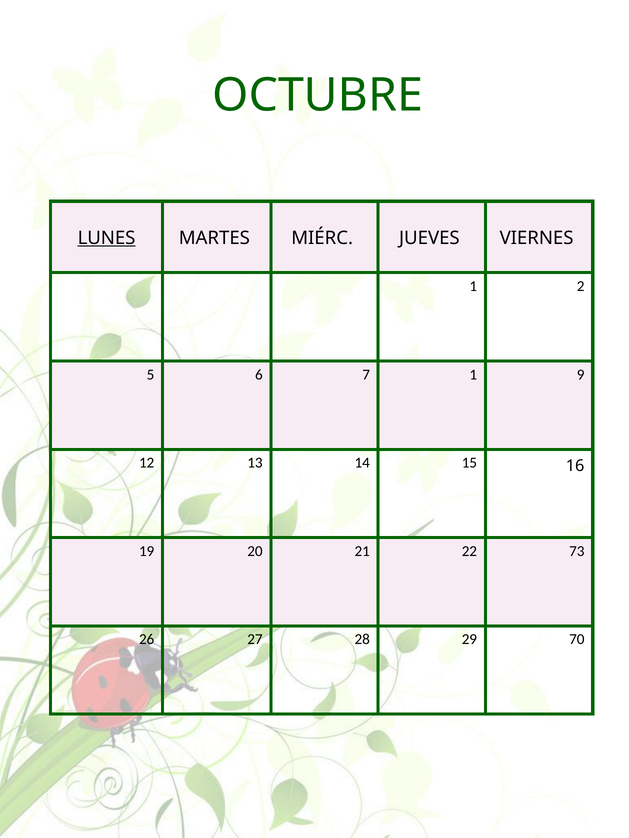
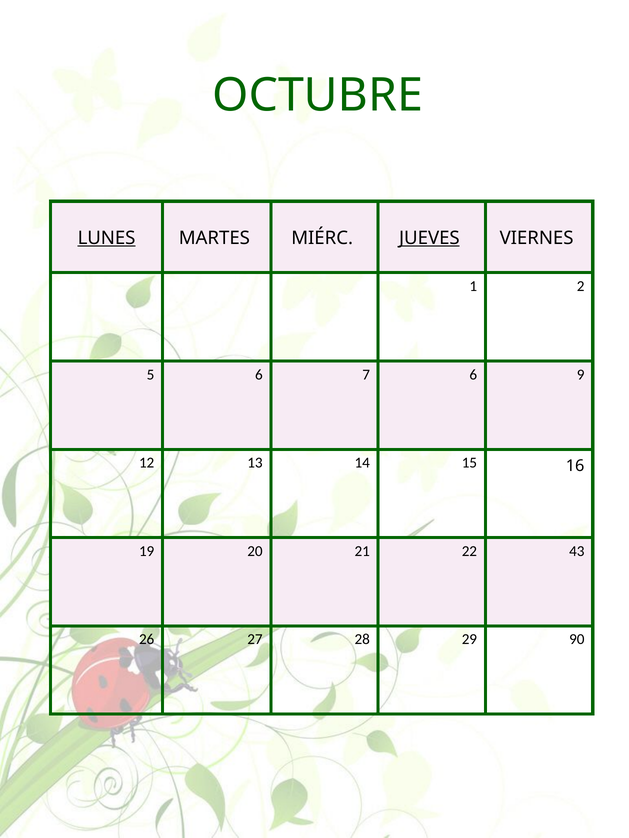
JUEVES underline: none -> present
7 1: 1 -> 6
73: 73 -> 43
70: 70 -> 90
